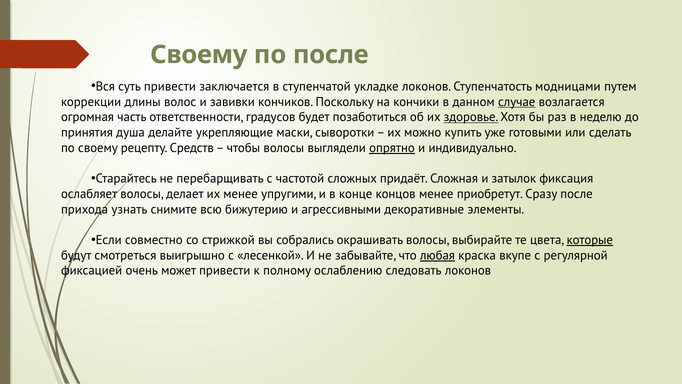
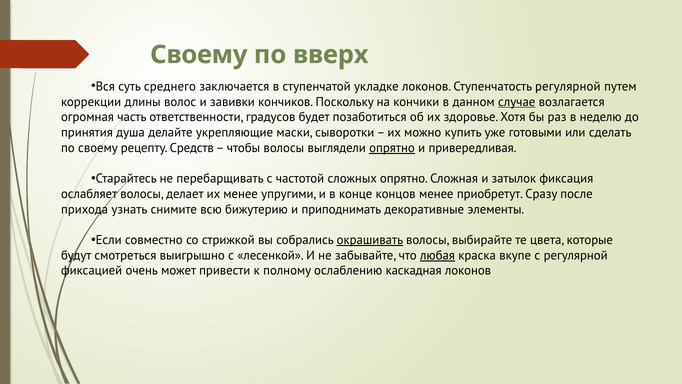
по после: после -> вверх
суть привести: привести -> среднего
Ступенчатость модницами: модницами -> регулярной
здоровье underline: present -> none
индивидуально: индивидуально -> привередливая
сложных придаёт: придаёт -> опрятно
агрессивными: агрессивными -> приподнимать
окрашивать underline: none -> present
которые underline: present -> none
следовать: следовать -> каскадная
